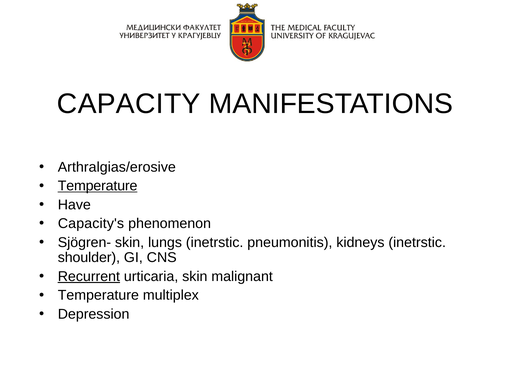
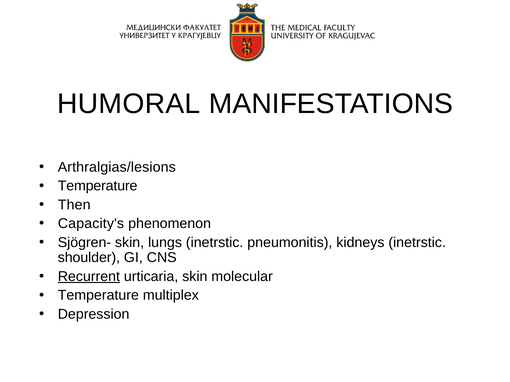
CAPACITY: CAPACITY -> HUMORAL
Arthralgias/erosive: Arthralgias/erosive -> Arthralgias/lesions
Temperature at (98, 186) underline: present -> none
Have: Have -> Then
malignant: malignant -> molecular
